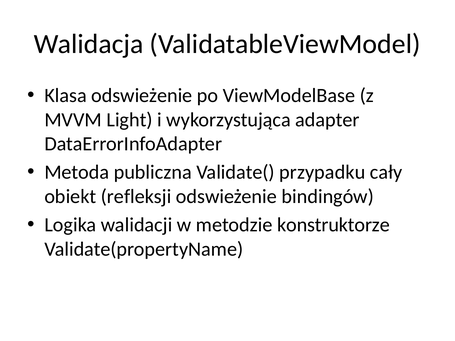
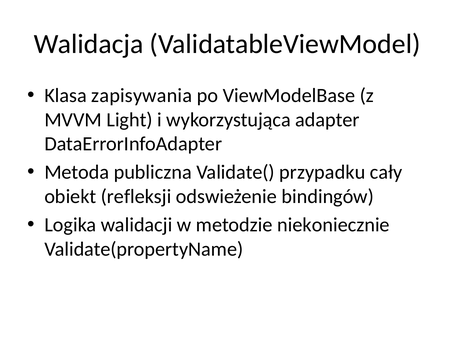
Klasa odswieżenie: odswieżenie -> zapisywania
konstruktorze: konstruktorze -> niekoniecznie
